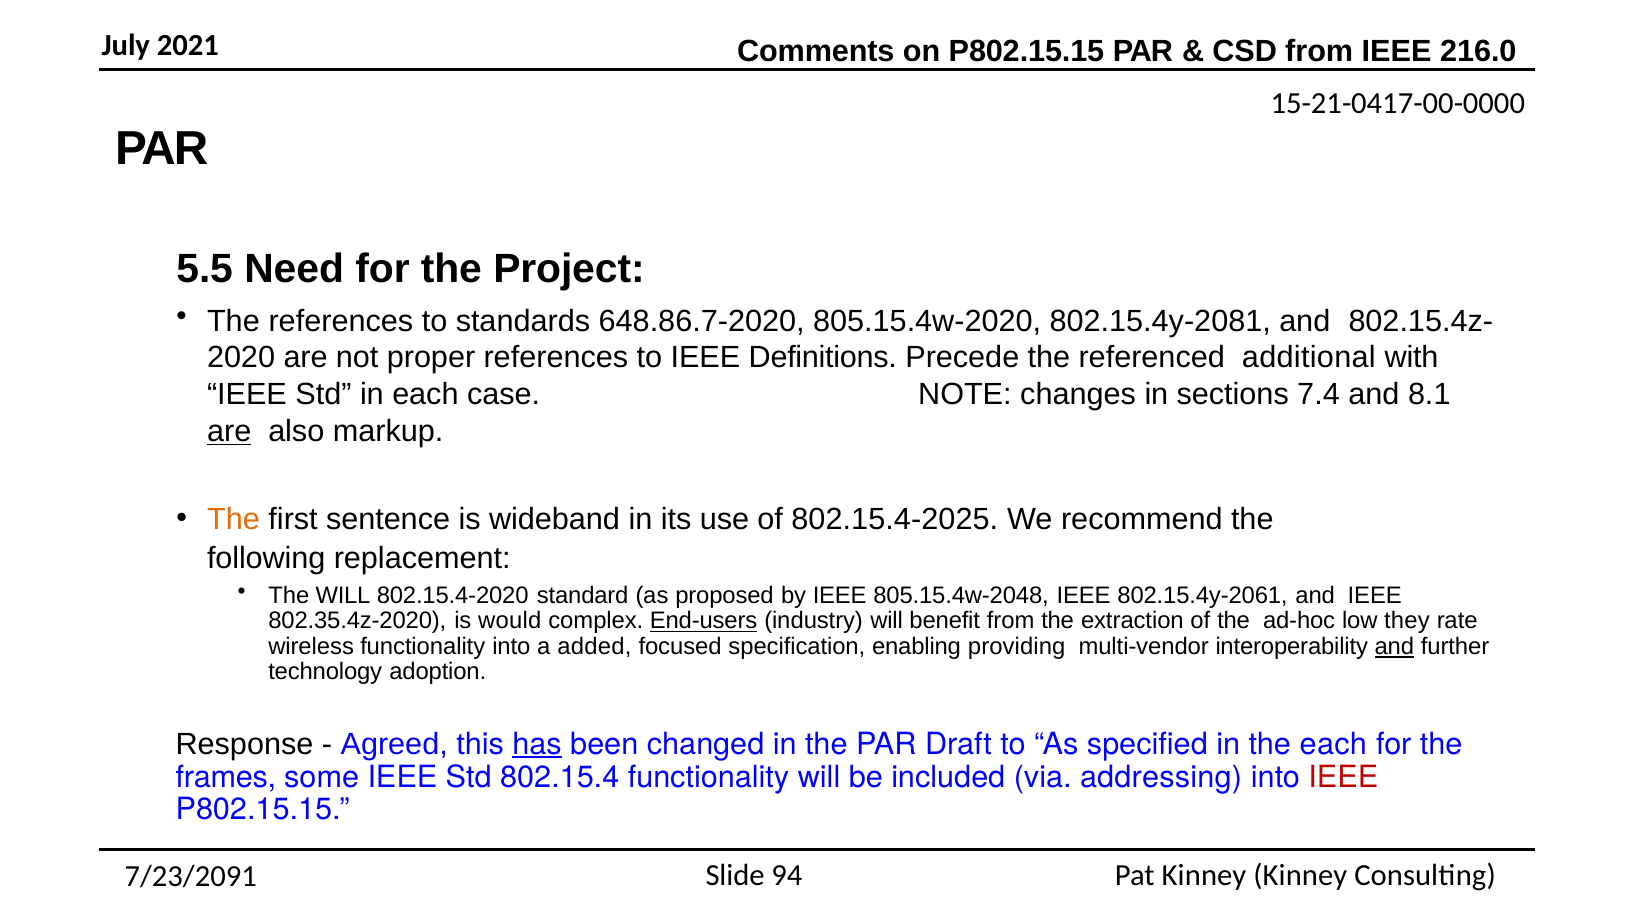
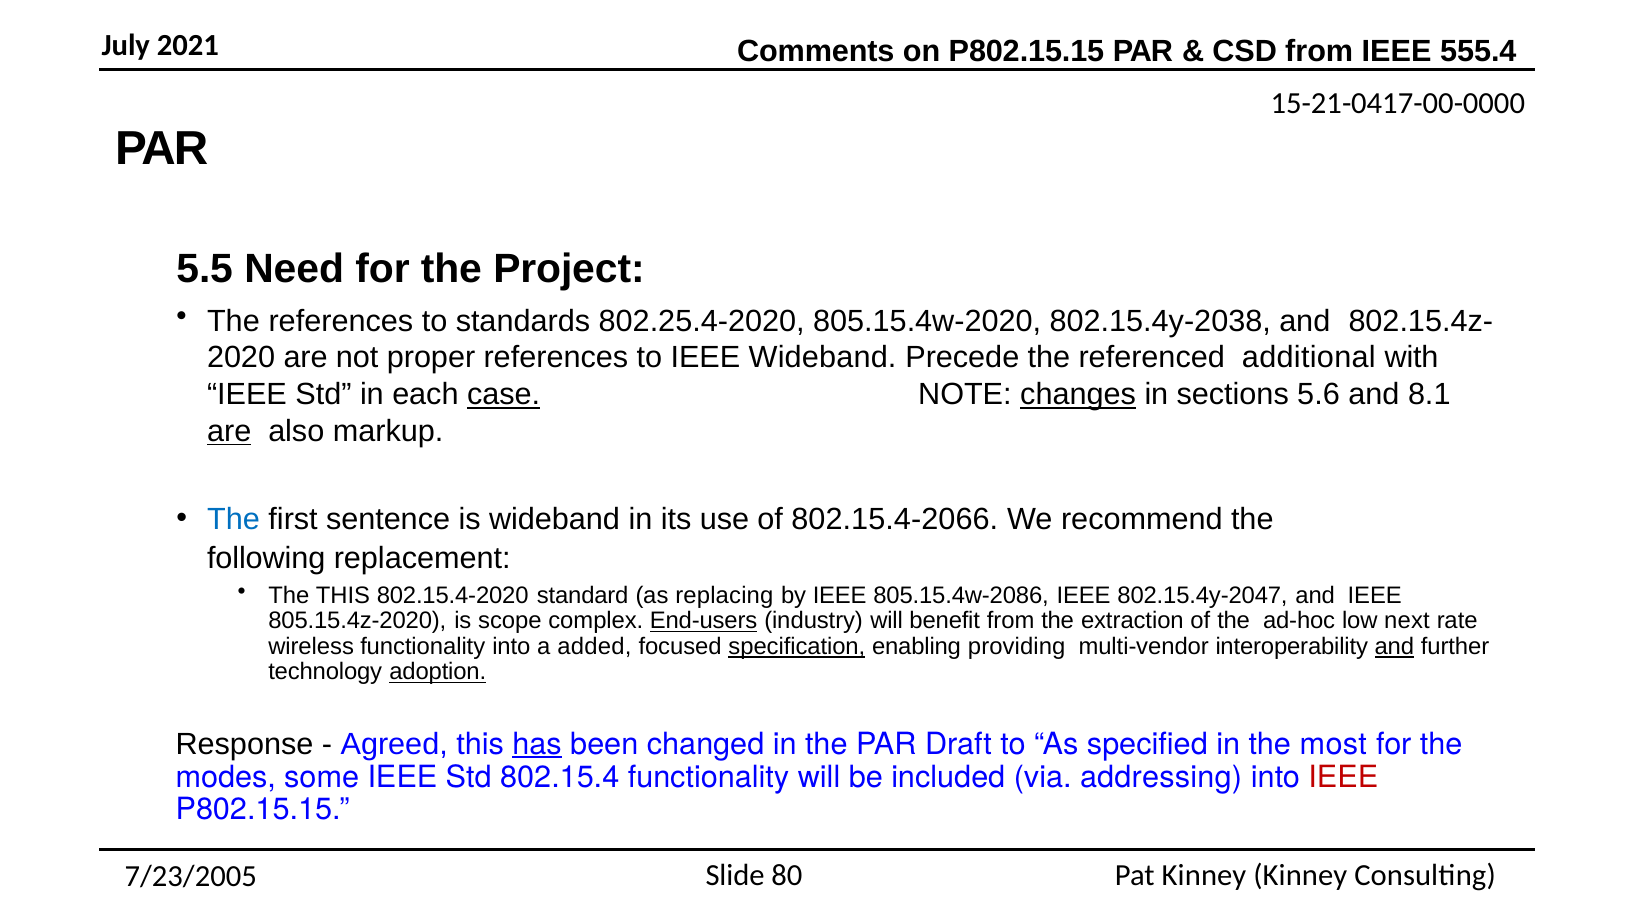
216.0: 216.0 -> 555.4
648.86.7-2020: 648.86.7-2020 -> 802.25.4-2020
802.15.4y-2081: 802.15.4y-2081 -> 802.15.4y-2038
IEEE Definitions: Definitions -> Wideband
case underline: none -> present
changes underline: none -> present
7.4: 7.4 -> 5.6
The at (234, 519) colour: orange -> blue
802.15.4-2025: 802.15.4-2025 -> 802.15.4-2066
The WILL: WILL -> THIS
proposed: proposed -> replacing
805.15.4w-2048: 805.15.4w-2048 -> 805.15.4w-2086
802.15.4y-2061: 802.15.4y-2061 -> 802.15.4y-2047
802.35.4z-2020: 802.35.4z-2020 -> 805.15.4z-2020
would: would -> scope
they: they -> next
specification underline: none -> present
adoption underline: none -> present
the each: each -> most
frames: frames -> modes
94: 94 -> 80
7/23/2091: 7/23/2091 -> 7/23/2005
